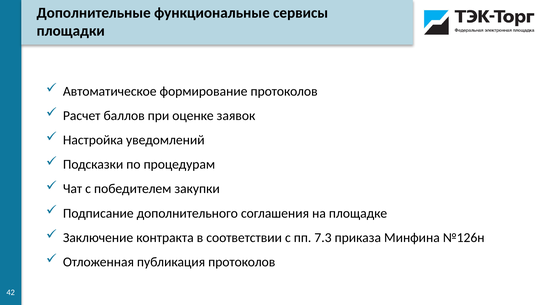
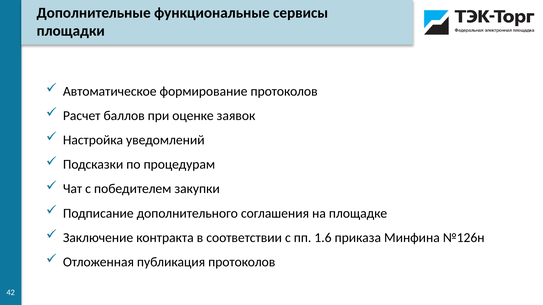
7.3: 7.3 -> 1.6
